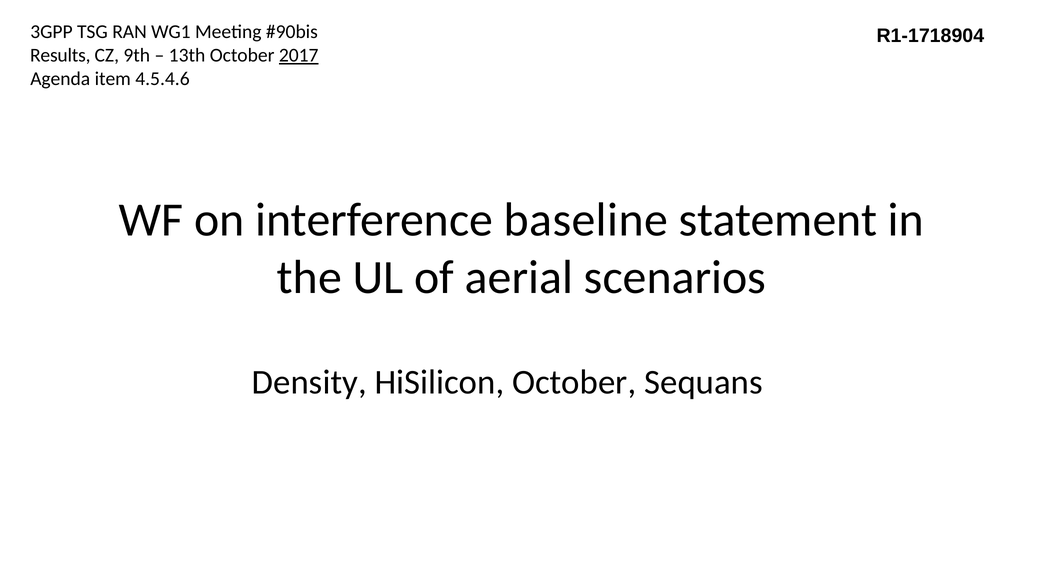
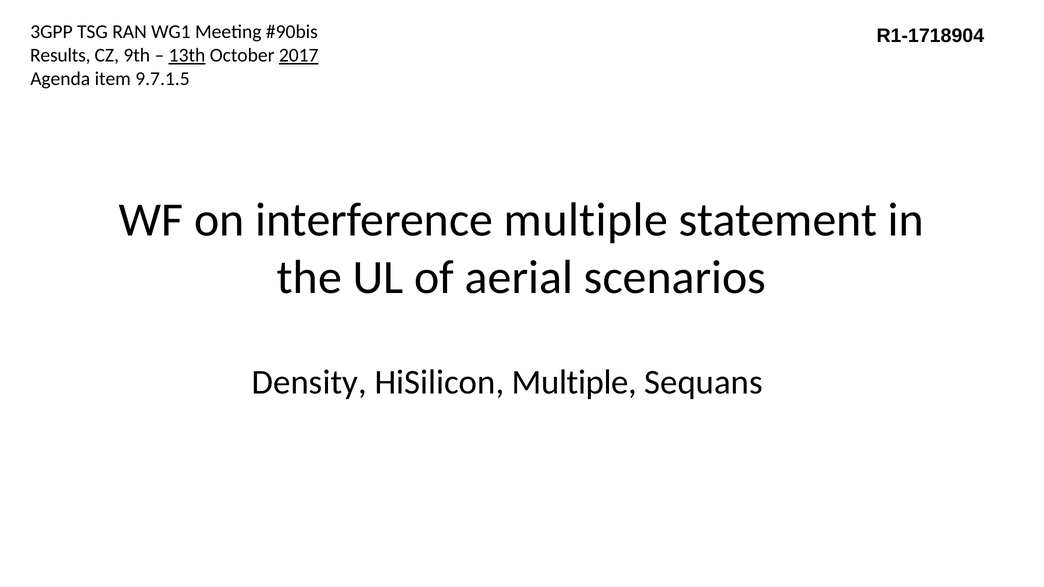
13th underline: none -> present
4.5.4.6: 4.5.4.6 -> 9.7.1.5
interference baseline: baseline -> multiple
HiSilicon October: October -> Multiple
